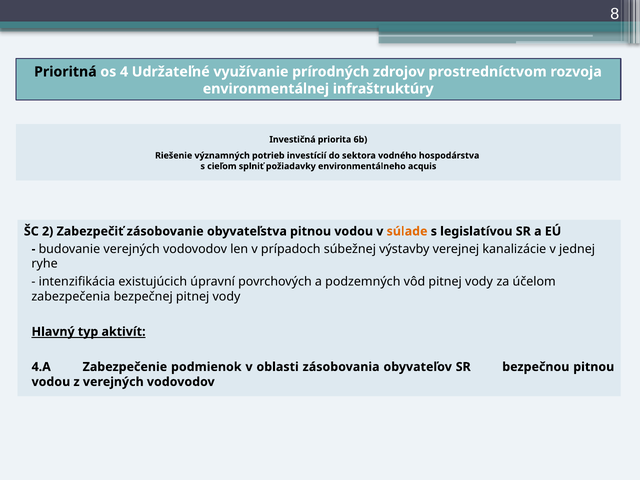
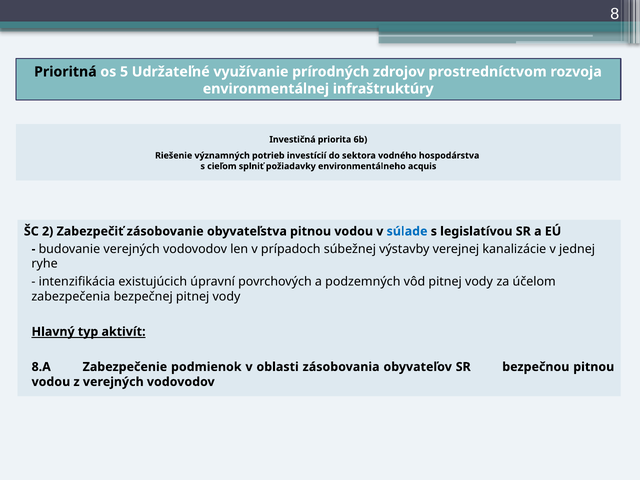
4: 4 -> 5
súlade colour: orange -> blue
4.A: 4.A -> 8.A
